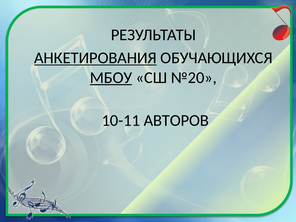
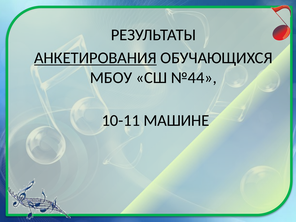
МБОУ underline: present -> none
№20: №20 -> №44
АВТОРОВ: АВТОРОВ -> МАШИНЕ
